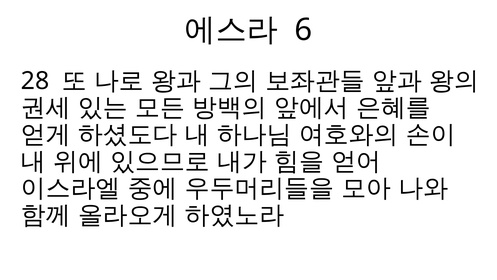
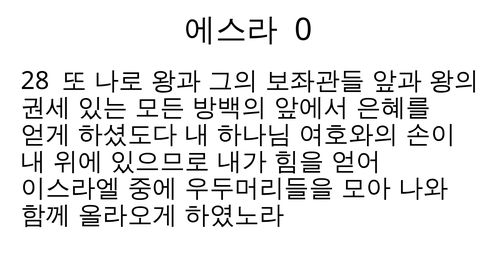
6: 6 -> 0
